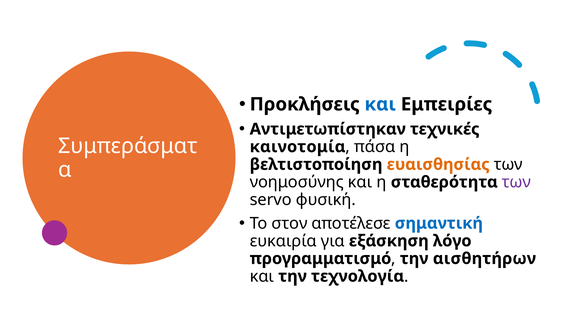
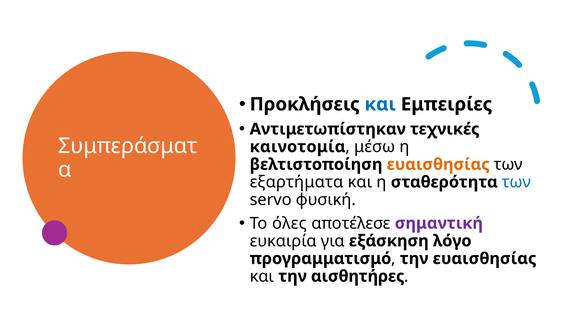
πάσα: πάσα -> μέσω
νοημοσύνης: νοημοσύνης -> εξαρτήματα
των at (516, 182) colour: purple -> blue
στον: στον -> όλες
σημαντική colour: blue -> purple
την αισθητήρων: αισθητήρων -> ευαισθησίας
τεχνολογία: τεχνολογία -> αισθητήρες
